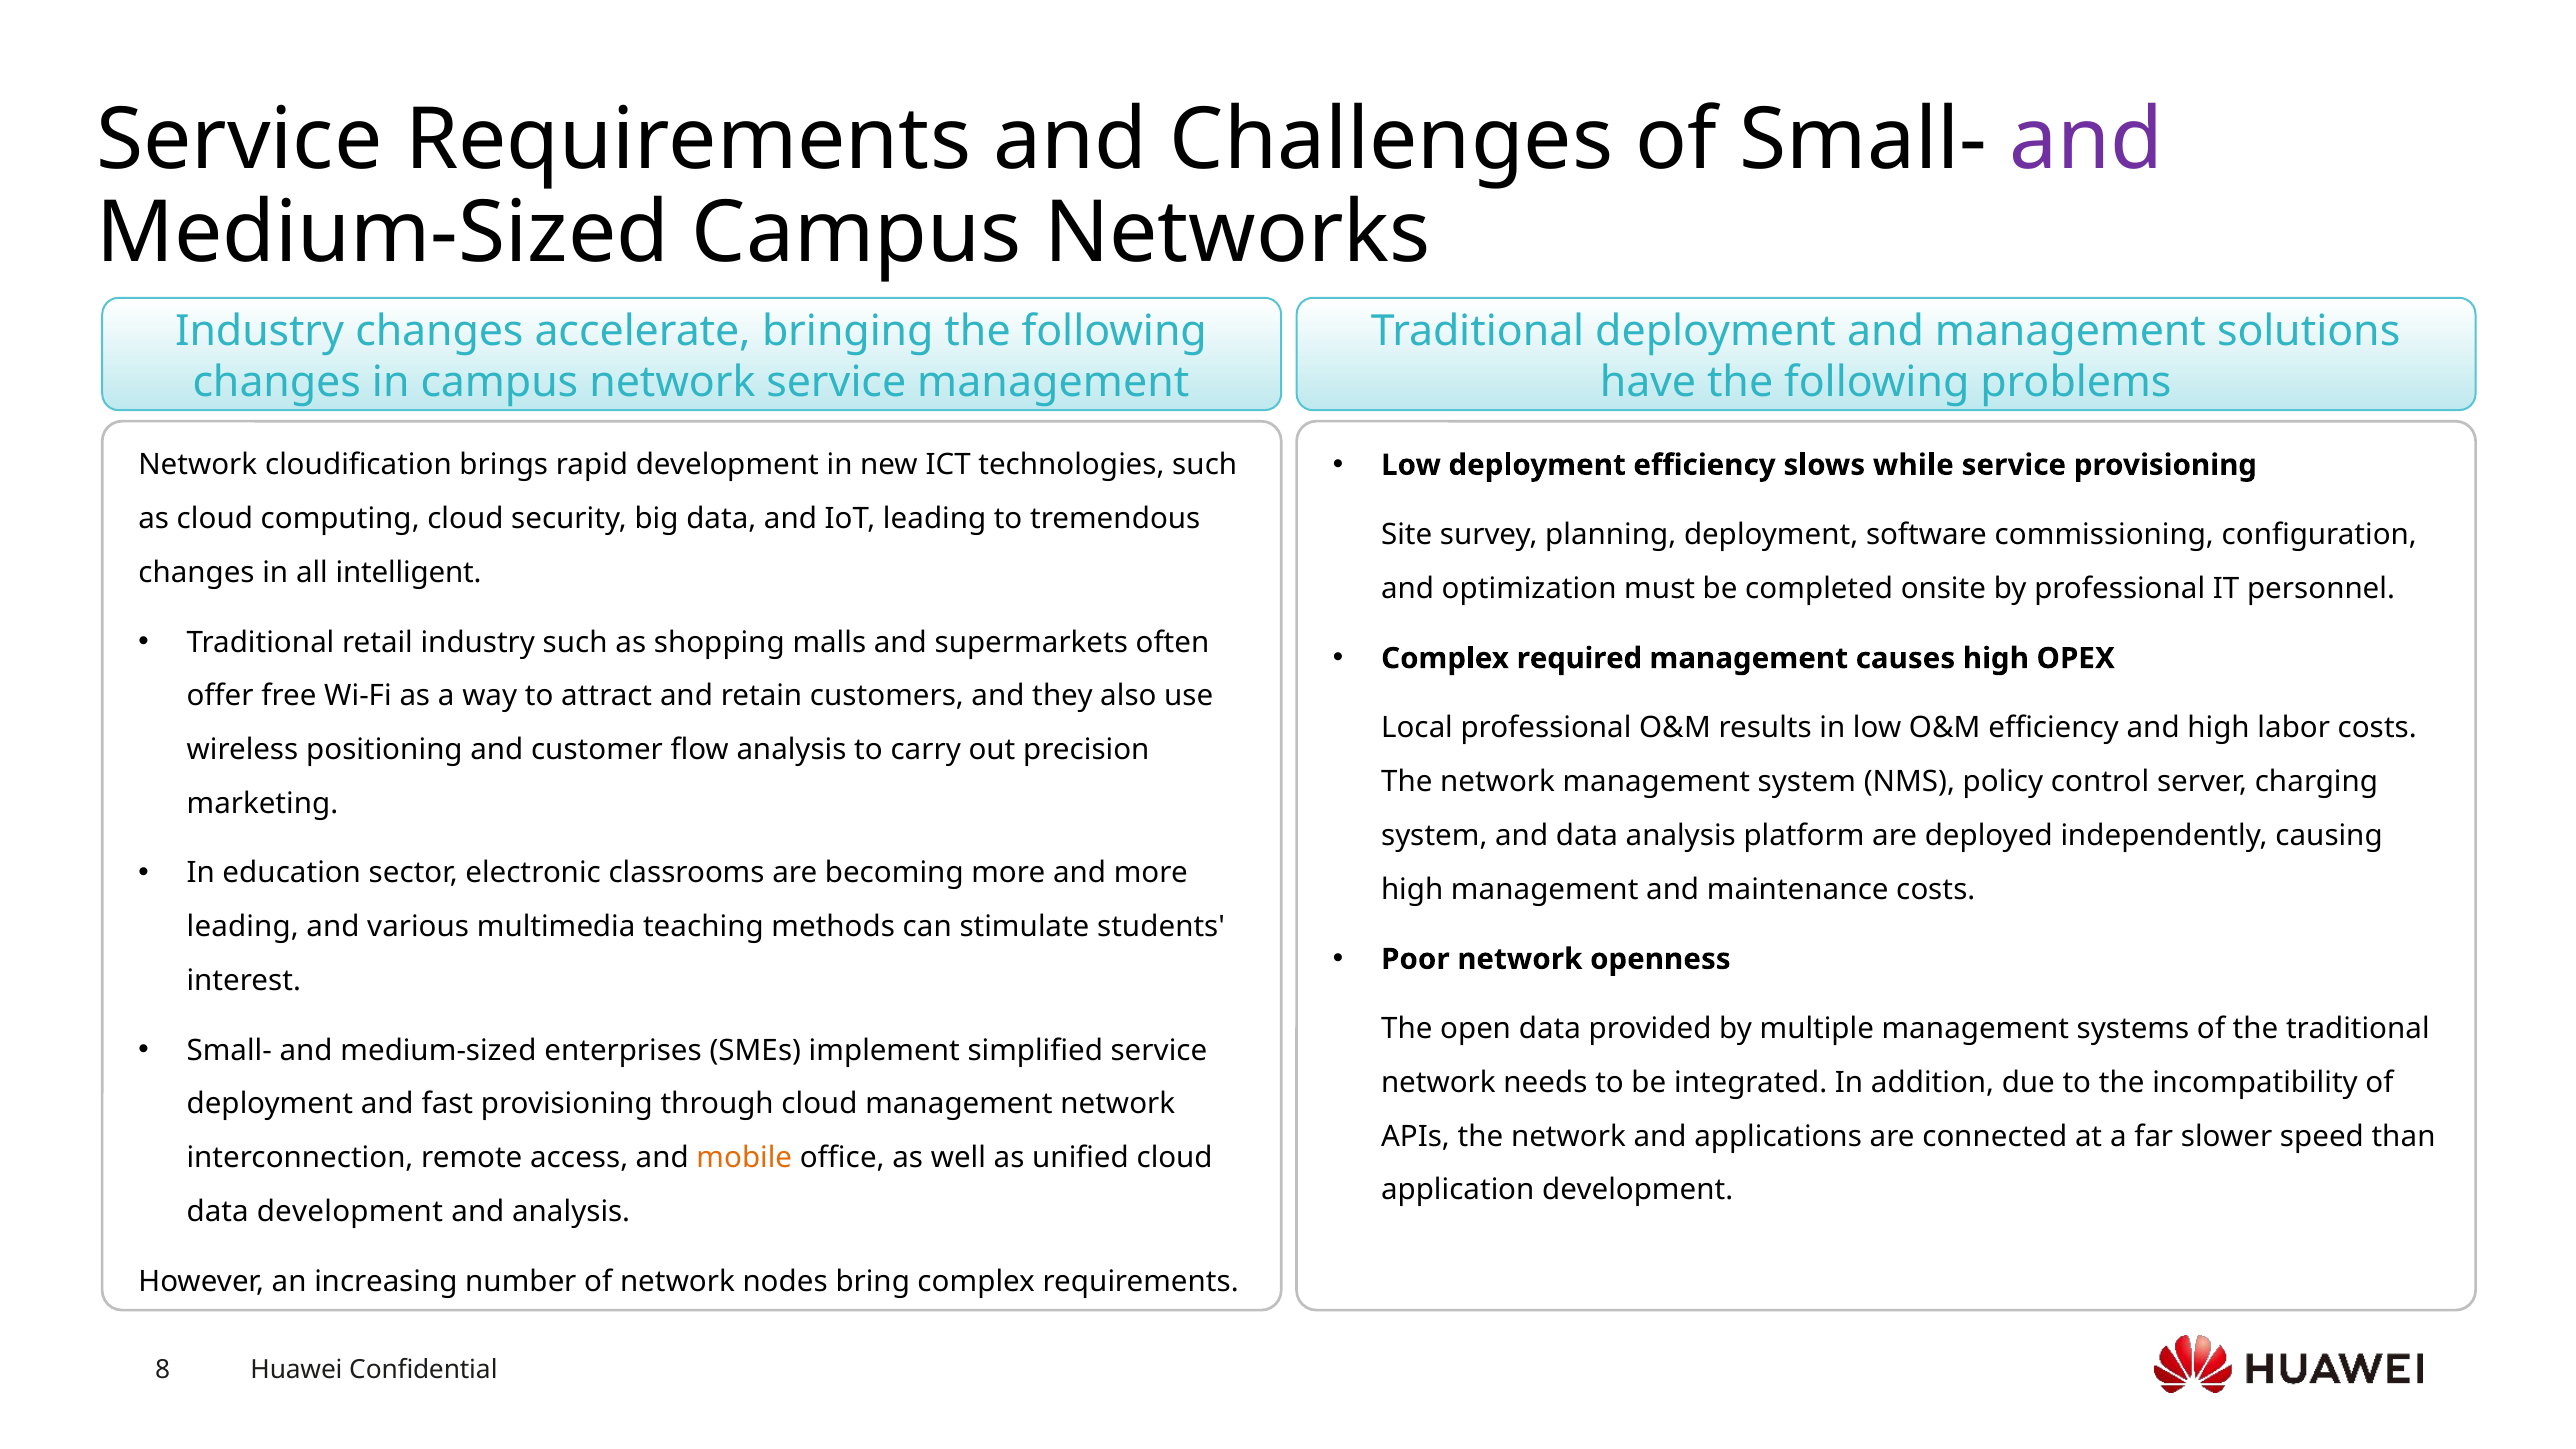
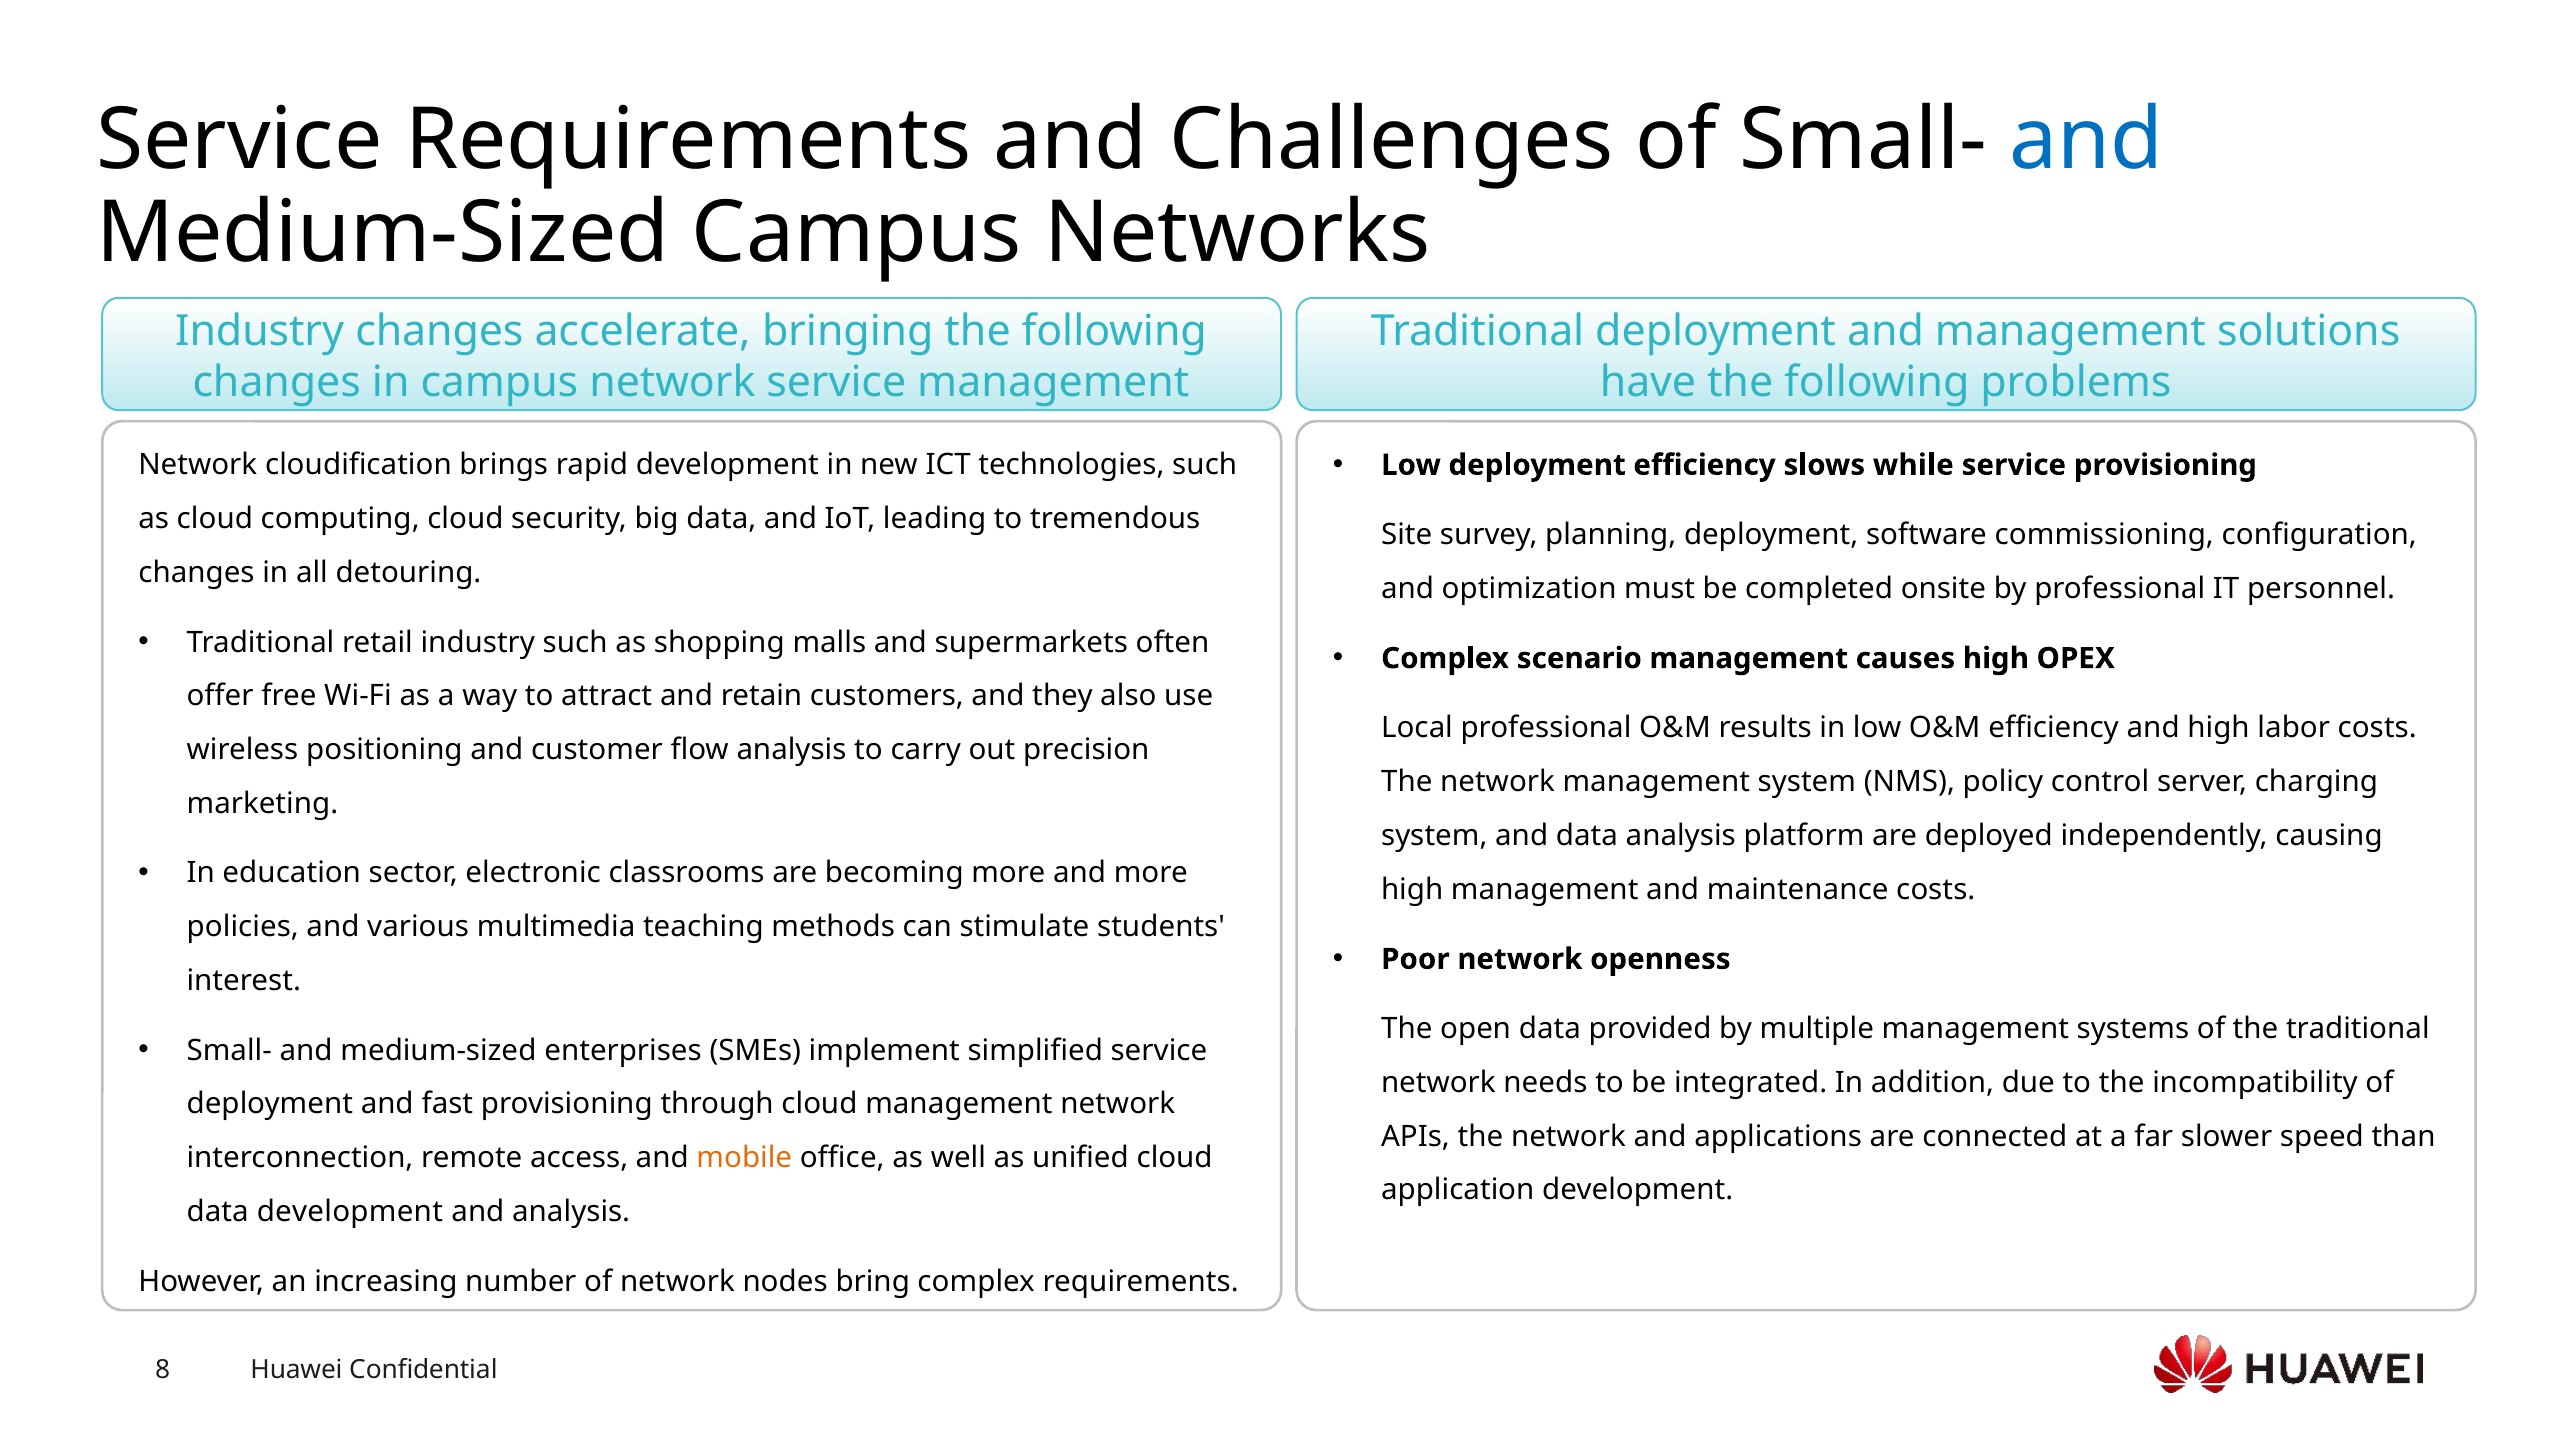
and at (2087, 140) colour: purple -> blue
intelligent: intelligent -> detouring
required: required -> scenario
leading at (243, 927): leading -> policies
